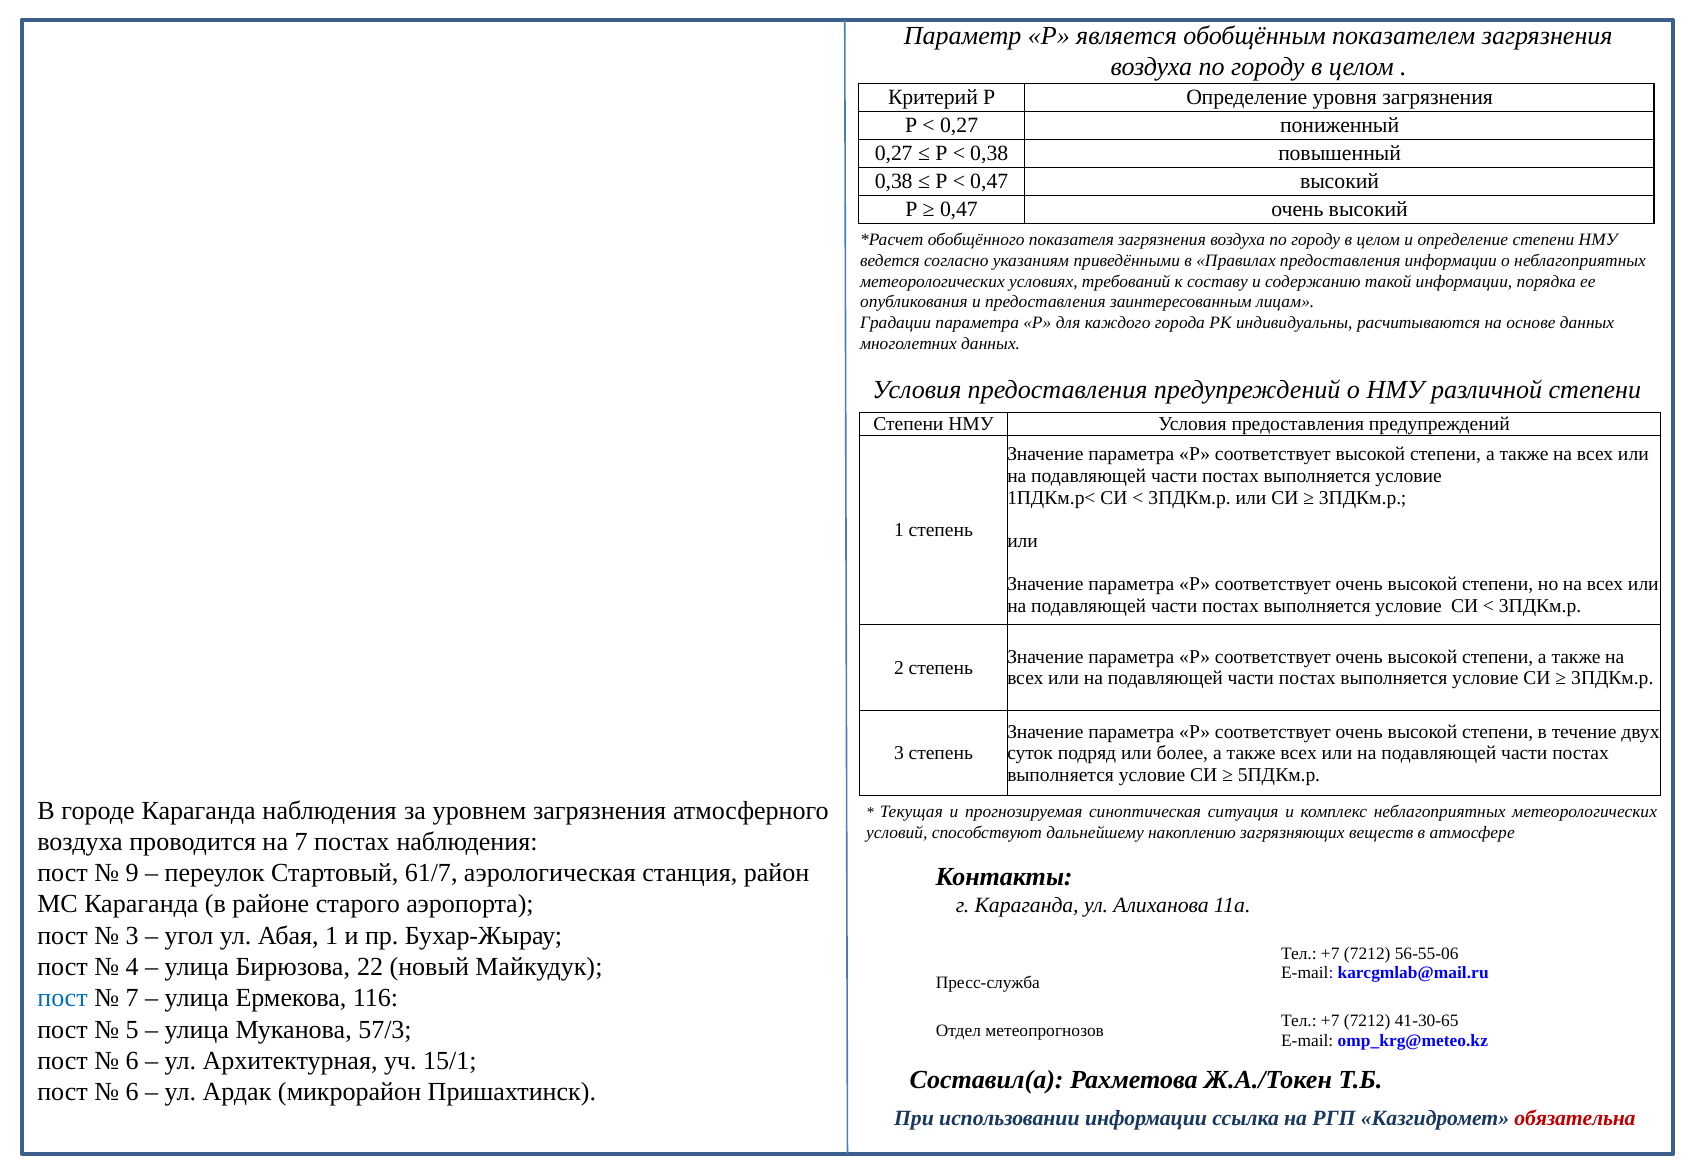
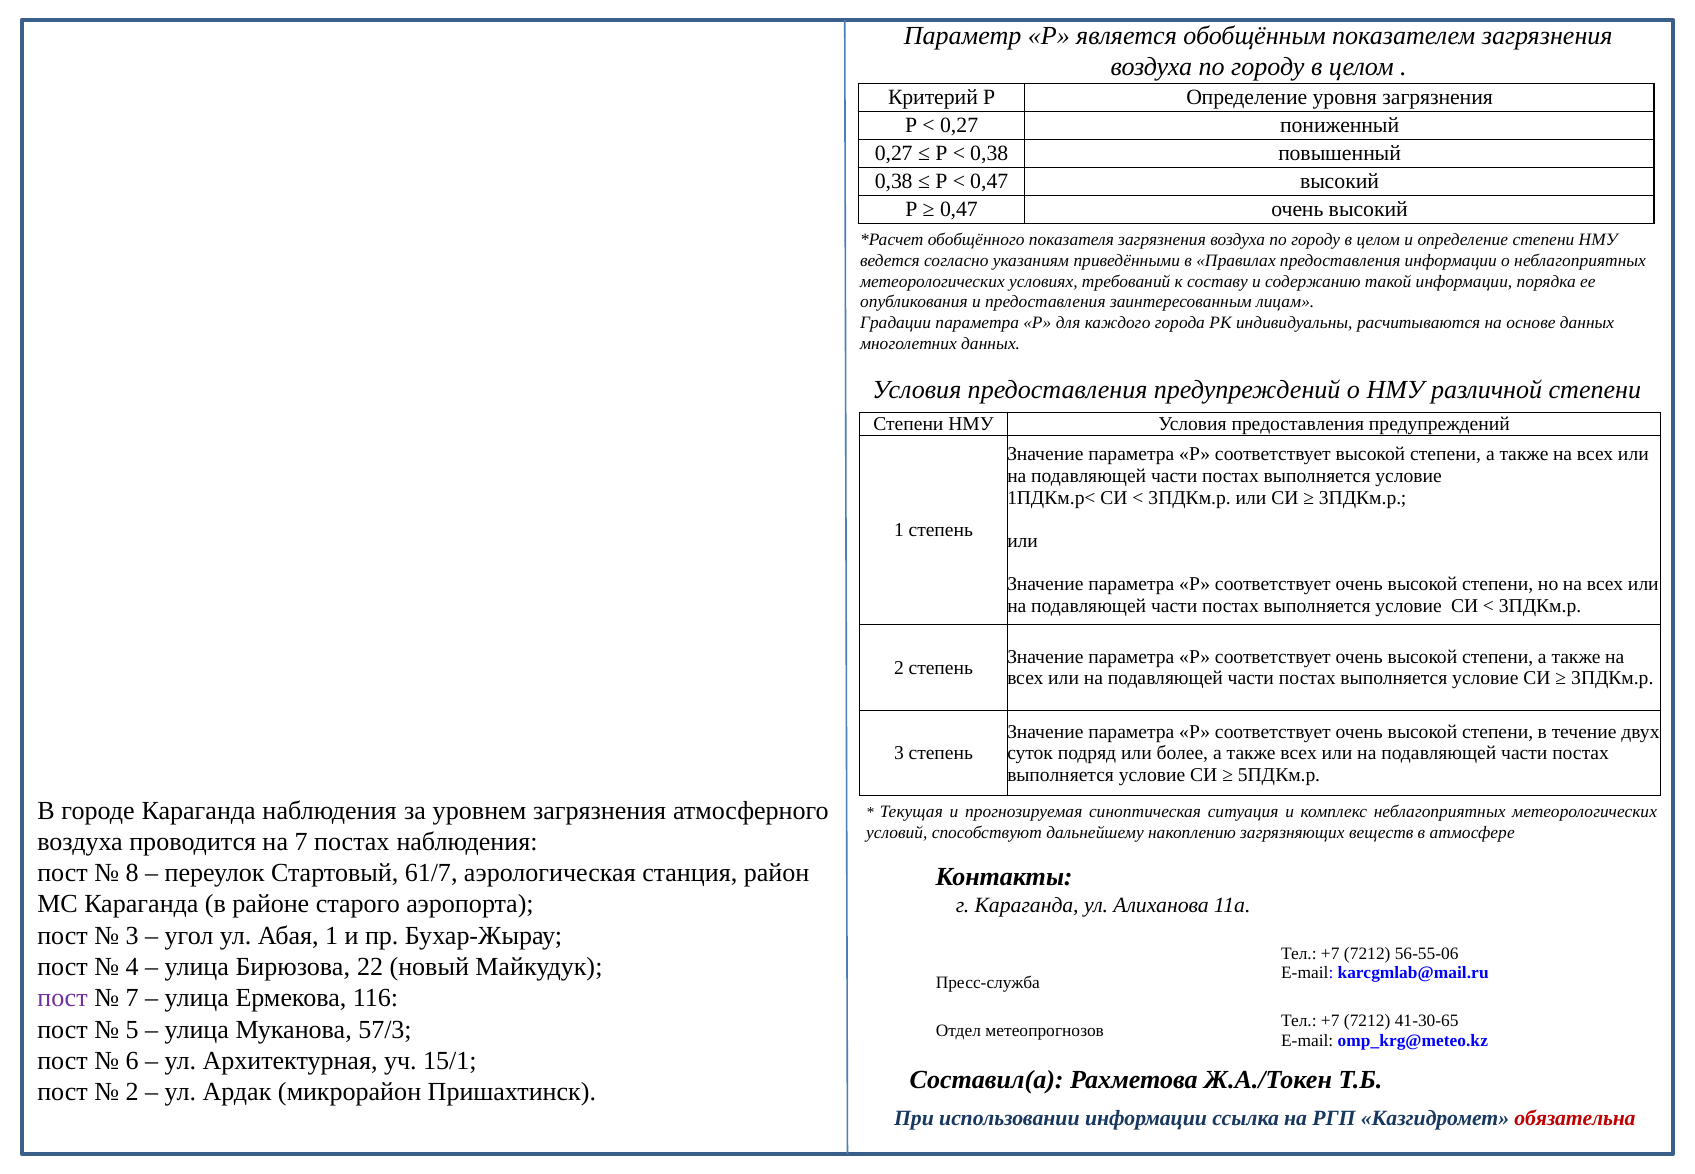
9: 9 -> 8
пост at (63, 998) colour: blue -> purple
6 at (132, 1092): 6 -> 2
